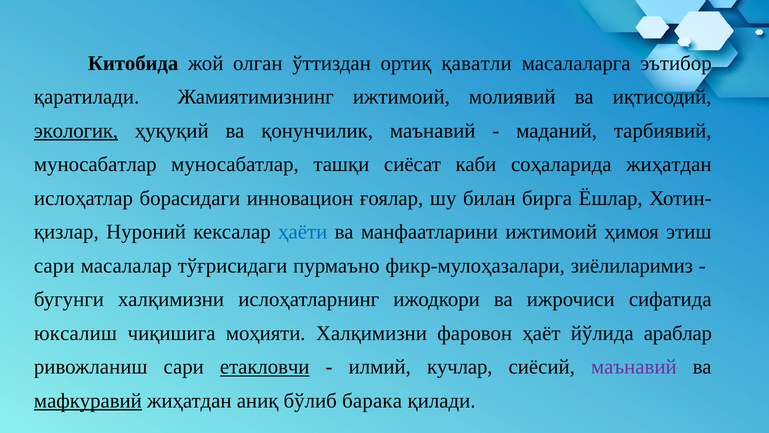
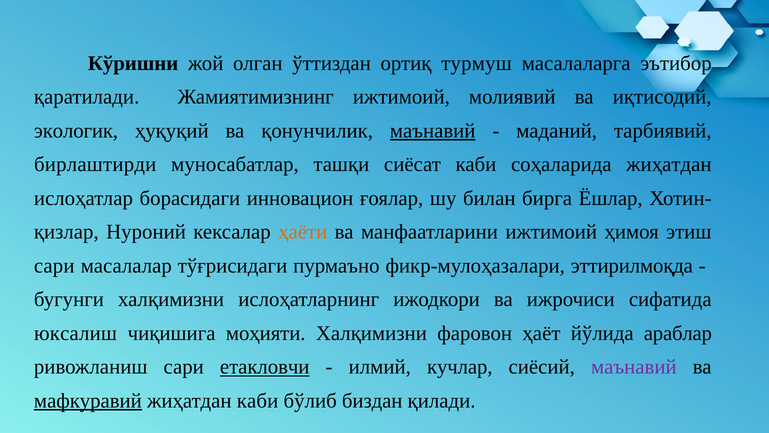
Китобида: Китобида -> Кўришни
қаватли: қаватли -> турмуш
экологик underline: present -> none
маънавий at (433, 131) underline: none -> present
муносабатлар at (95, 164): муносабатлар -> бирлаштирди
ҳаёти colour: blue -> orange
зиёлиларимиз: зиёлиларимиз -> эттирилмоқда
жиҳатдан аниқ: аниқ -> каби
барака: барака -> биздан
